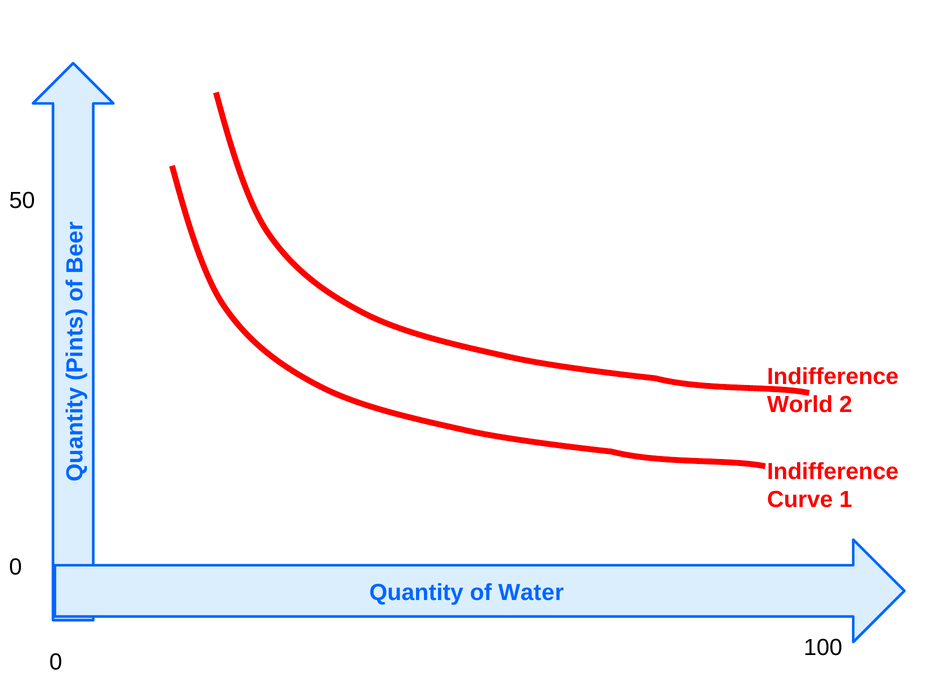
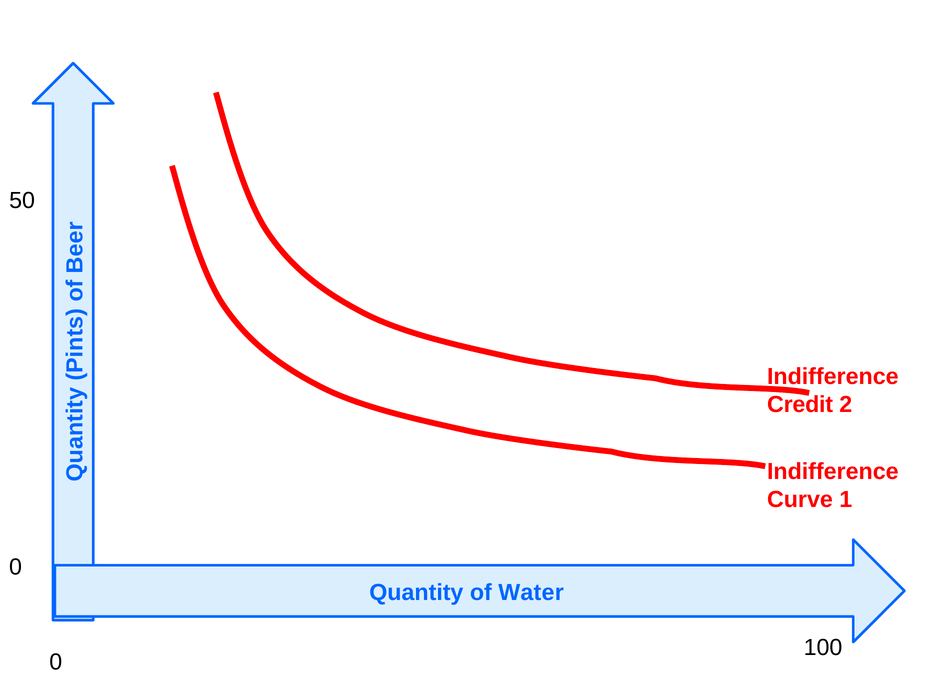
World: World -> Credit
